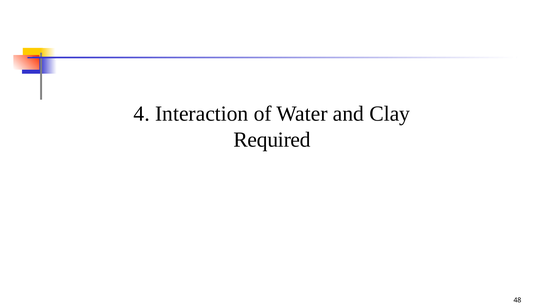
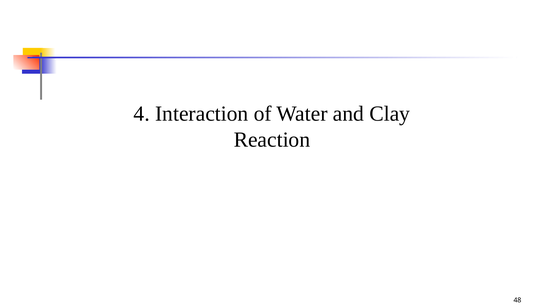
Required: Required -> Reaction
